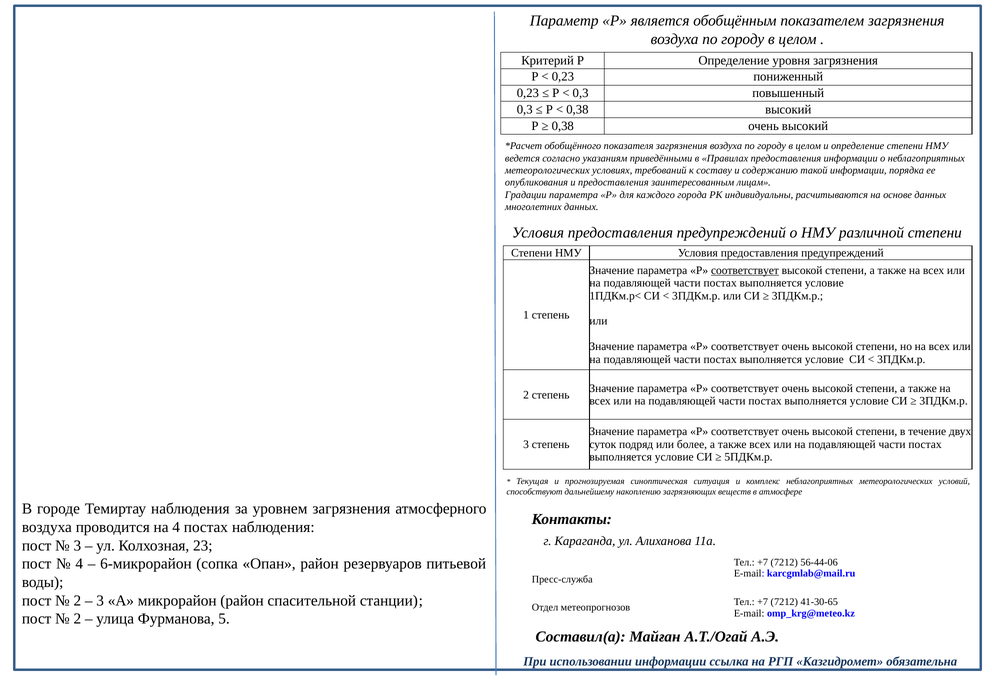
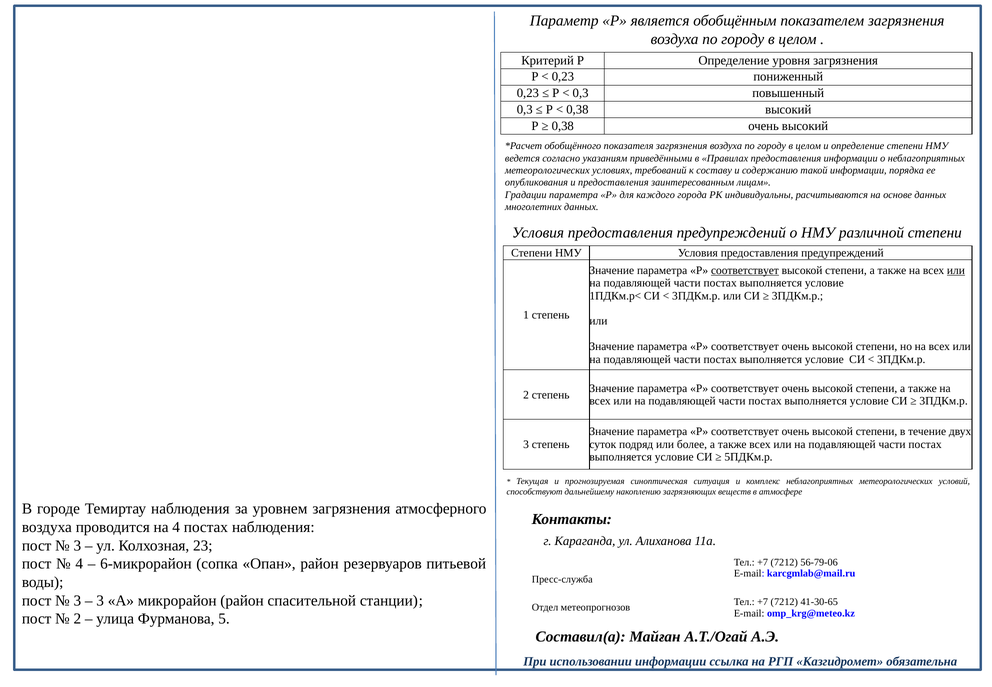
или at (956, 270) underline: none -> present
56-44-06: 56-44-06 -> 56-79-06
2 at (77, 600): 2 -> 3
